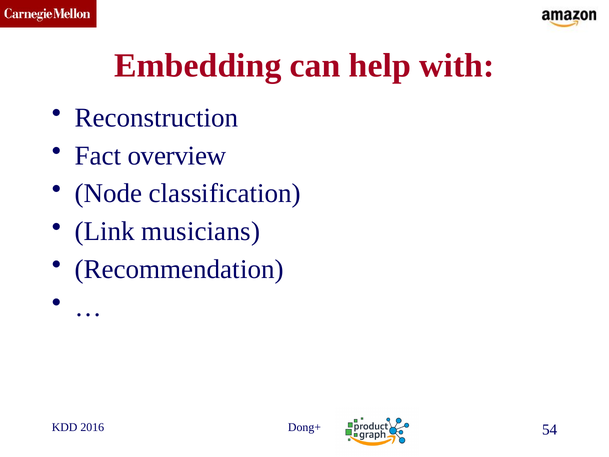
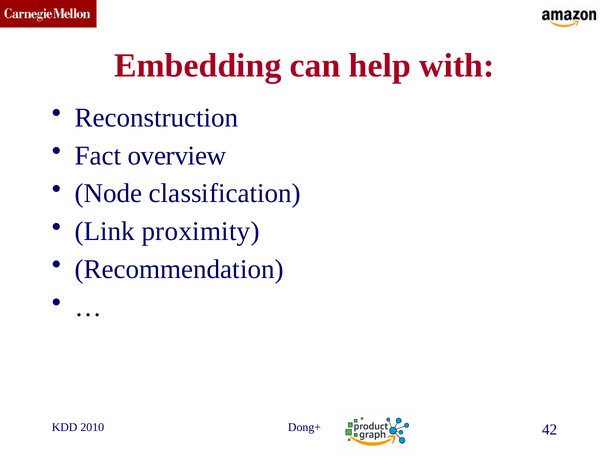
musicians: musicians -> proximity
2016: 2016 -> 2010
54: 54 -> 42
